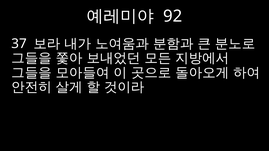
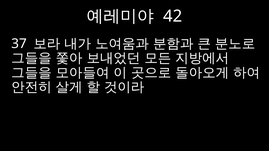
92: 92 -> 42
